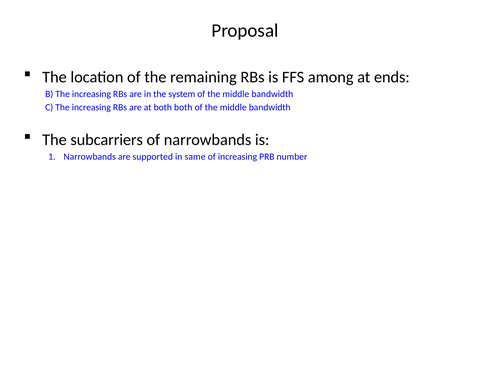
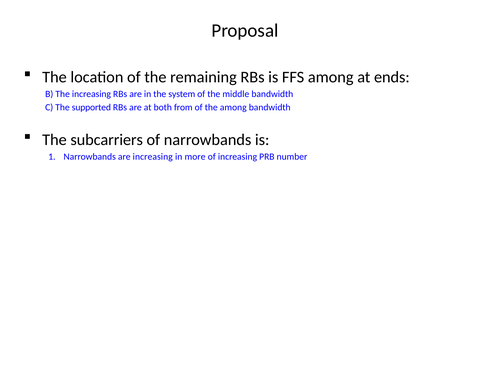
C The increasing: increasing -> supported
both both: both -> from
middle at (233, 108): middle -> among
are supported: supported -> increasing
same: same -> more
